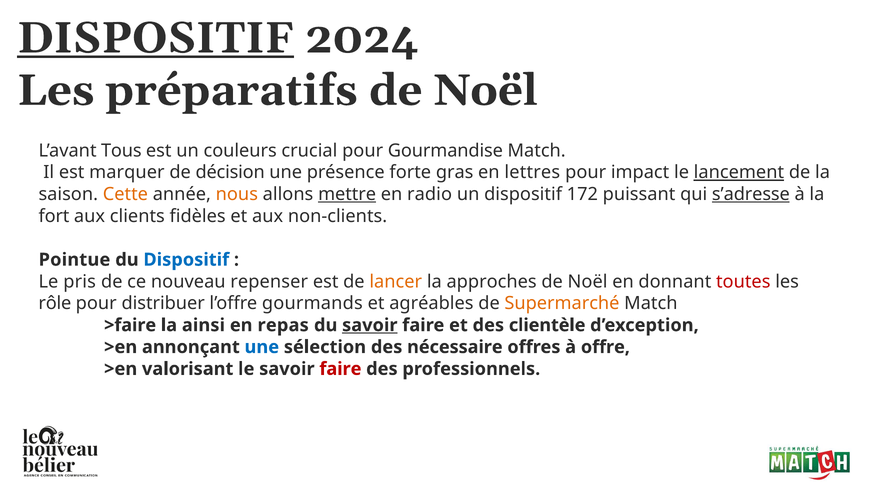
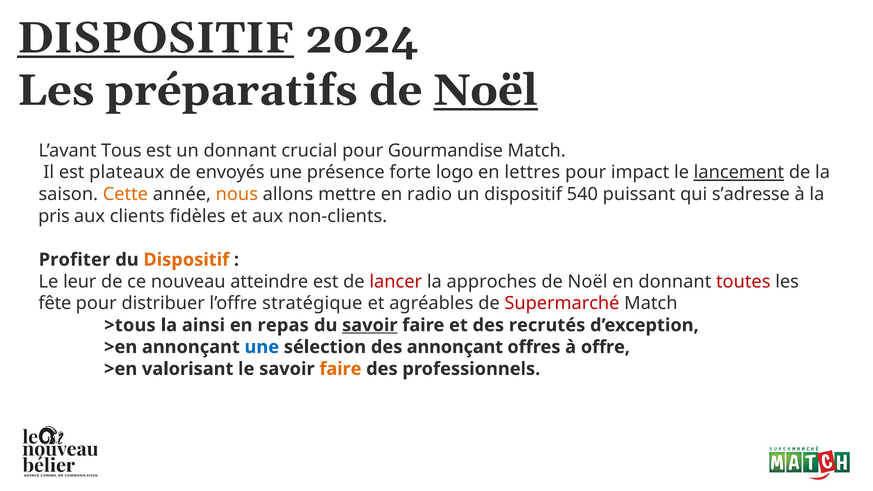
Noël at (486, 90) underline: none -> present
un couleurs: couleurs -> donnant
marquer: marquer -> plateaux
décision: décision -> envoyés
gras: gras -> logo
mettre underline: present -> none
172: 172 -> 540
s’adresse underline: present -> none
fort: fort -> pris
Pointue: Pointue -> Profiter
Dispositif at (186, 260) colour: blue -> orange
pris: pris -> leur
repenser: repenser -> atteindre
lancer colour: orange -> red
rôle: rôle -> fête
gourmands: gourmands -> stratégique
Supermarché colour: orange -> red
>faire: >faire -> >tous
clientèle: clientèle -> recrutés
des nécessaire: nécessaire -> annonçant
faire at (340, 369) colour: red -> orange
